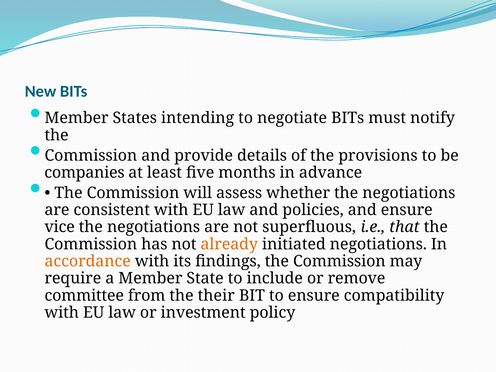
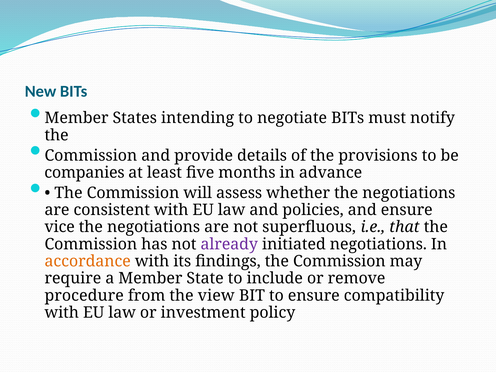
already colour: orange -> purple
committee: committee -> procedure
their: their -> view
